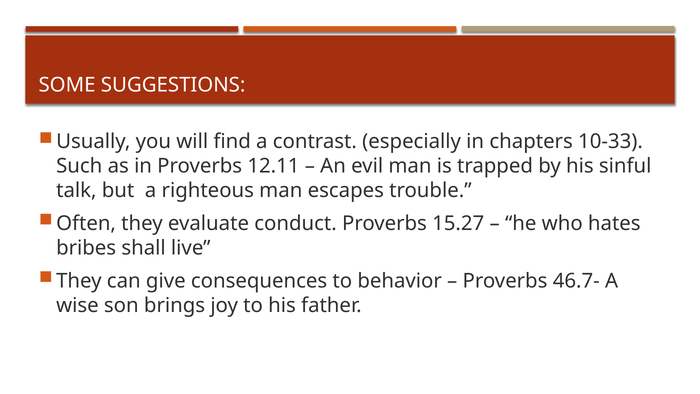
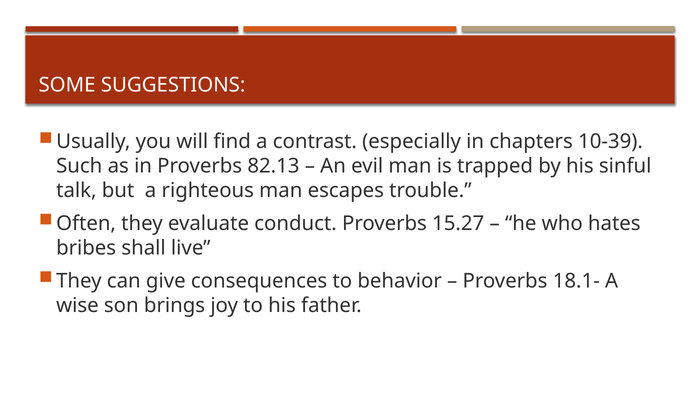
10-33: 10-33 -> 10-39
12.11: 12.11 -> 82.13
46.7-: 46.7- -> 18.1-
